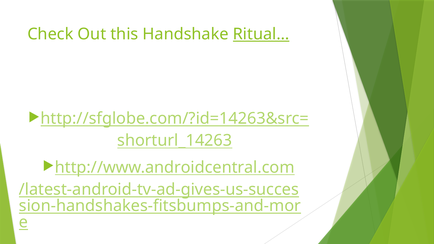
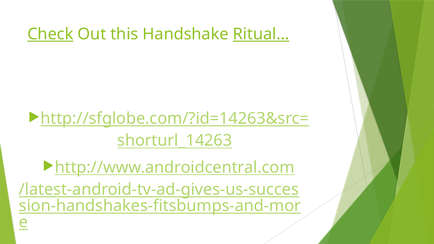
Check underline: none -> present
